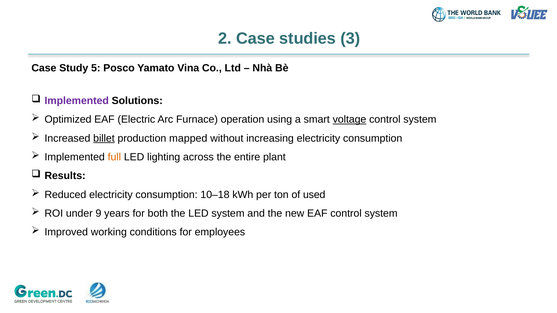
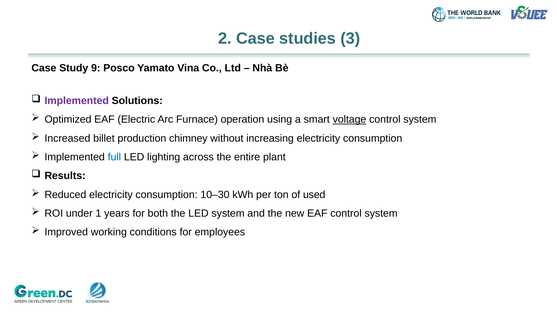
5: 5 -> 9
billet underline: present -> none
mapped: mapped -> chimney
full colour: orange -> blue
10–18: 10–18 -> 10–30
9: 9 -> 1
